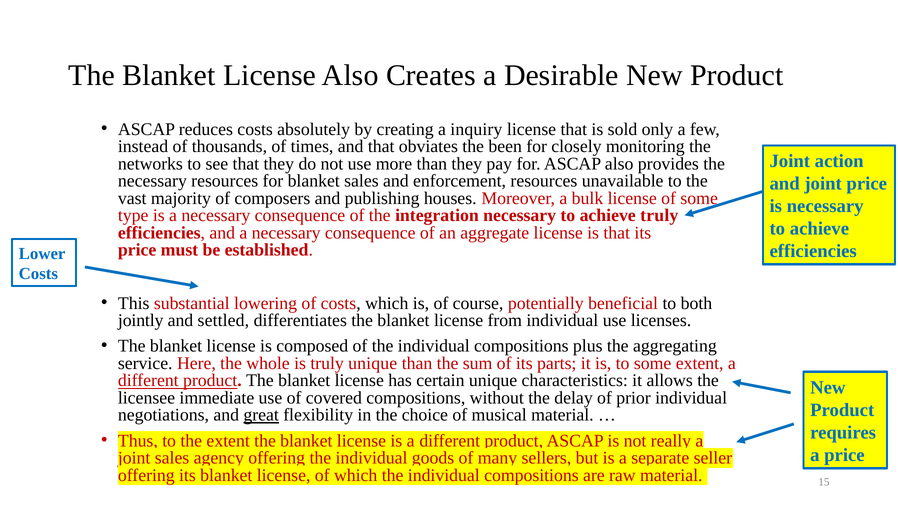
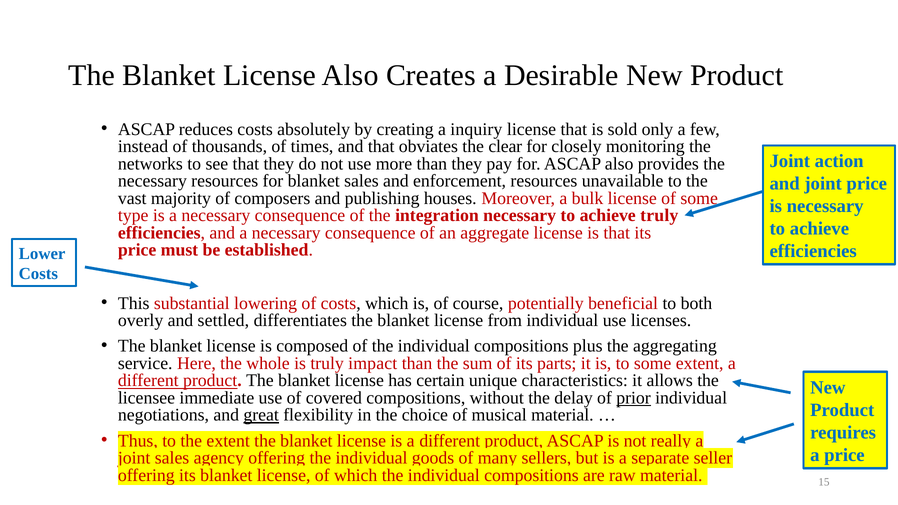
been: been -> clear
jointly: jointly -> overly
truly unique: unique -> impact
prior underline: none -> present
